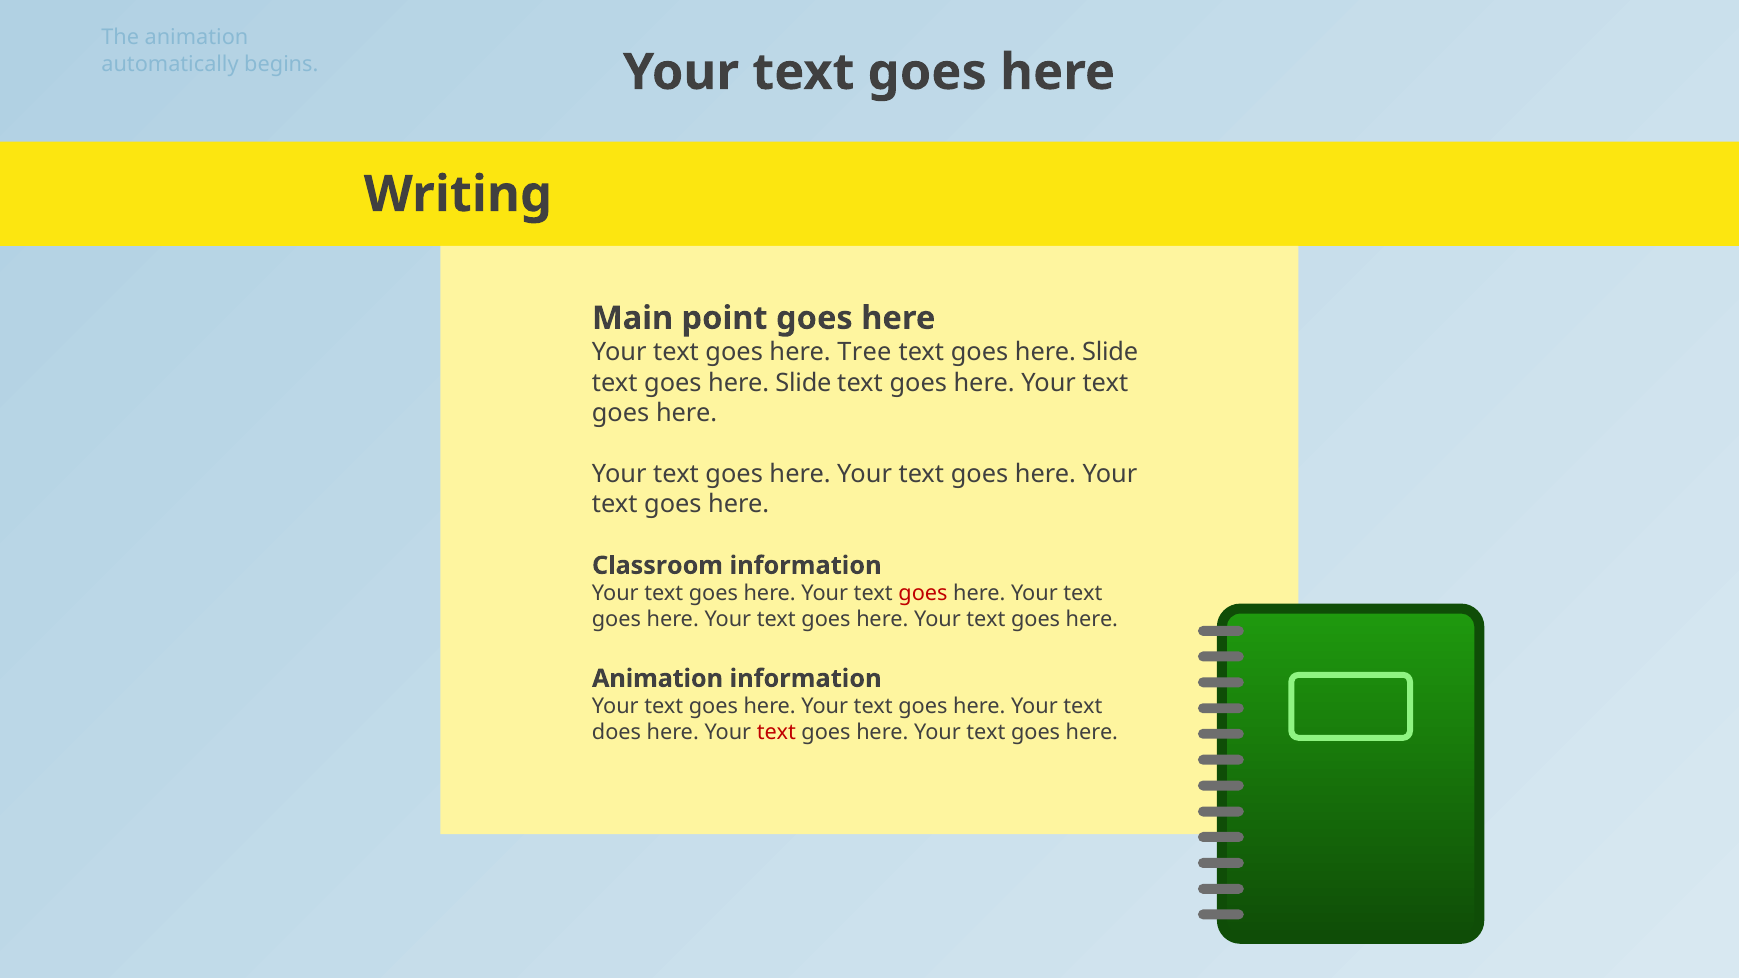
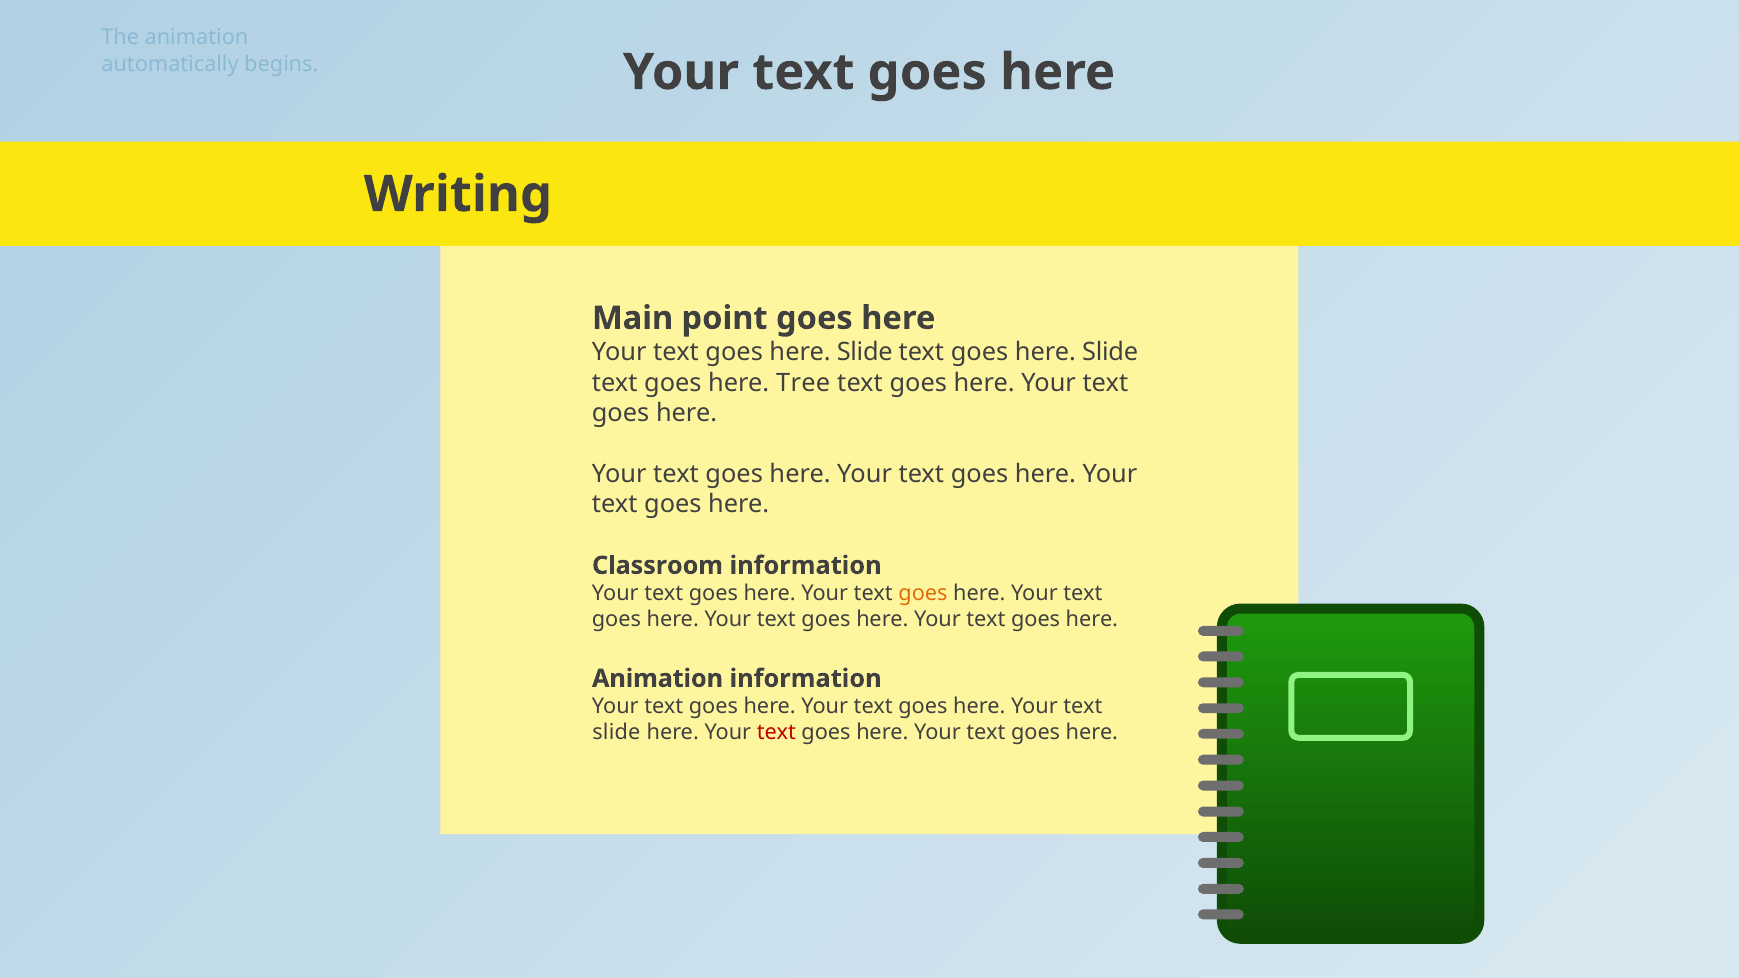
Tree at (864, 352): Tree -> Slide
Slide at (803, 383): Slide -> Tree
goes at (923, 594) colour: red -> orange
does at (617, 733): does -> slide
